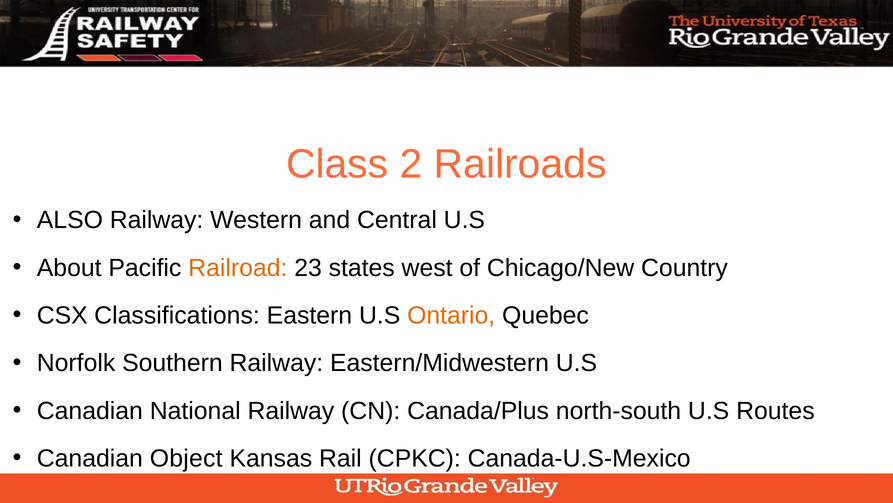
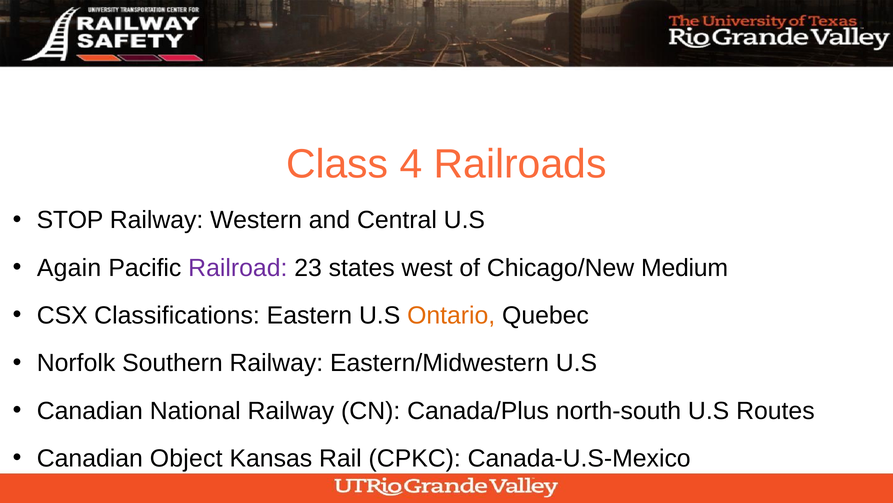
2: 2 -> 4
ALSO: ALSO -> STOP
About: About -> Again
Railroad colour: orange -> purple
Country: Country -> Medium
